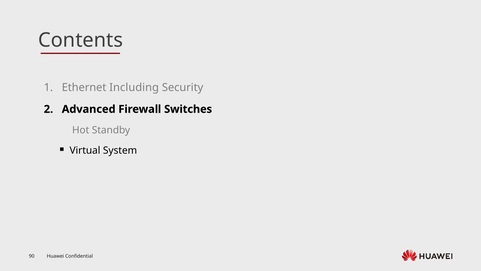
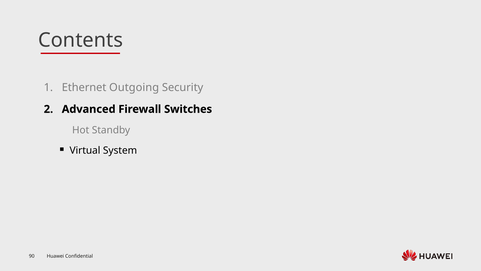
Including: Including -> Outgoing
